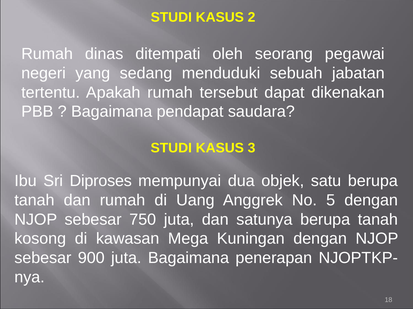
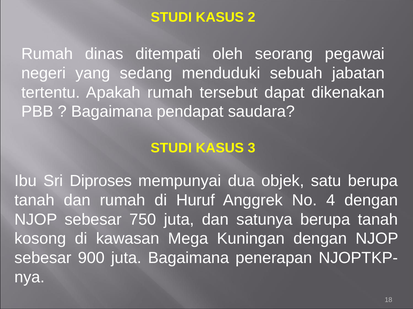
Uang: Uang -> Huruf
5: 5 -> 4
